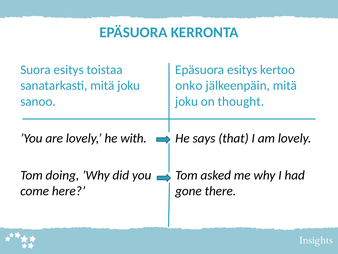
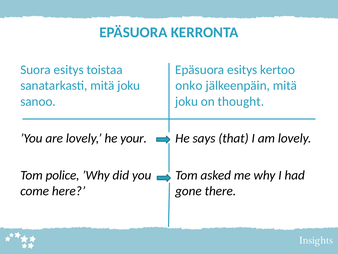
with: with -> your
doing: doing -> police
